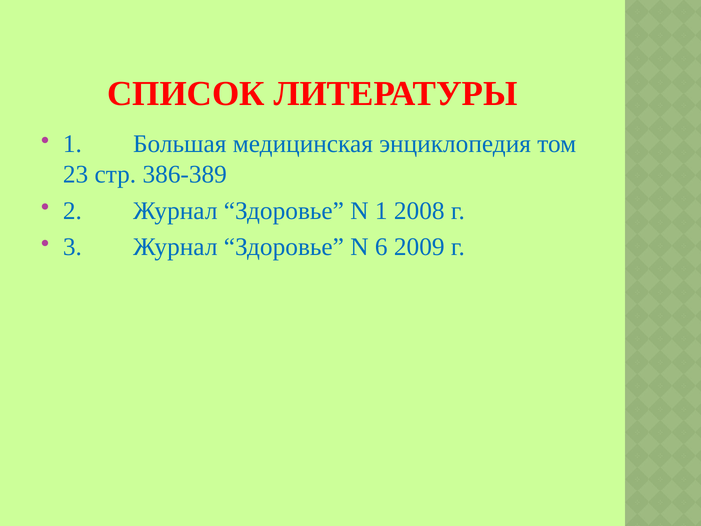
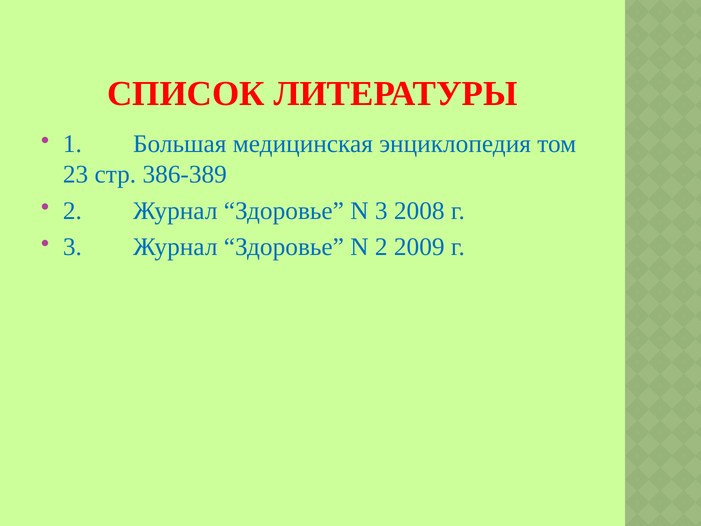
N 1: 1 -> 3
N 6: 6 -> 2
